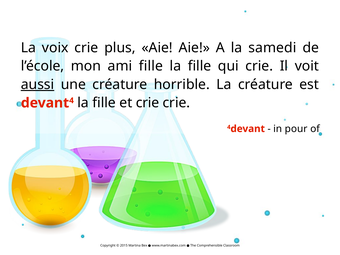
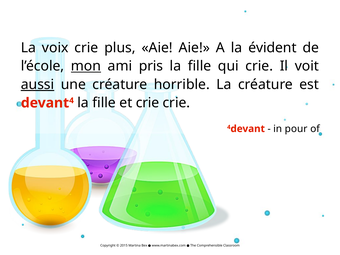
samedi: samedi -> évident
mon underline: none -> present
ami fille: fille -> pris
